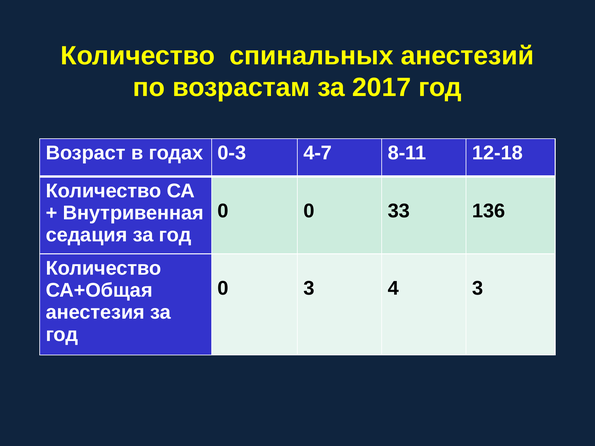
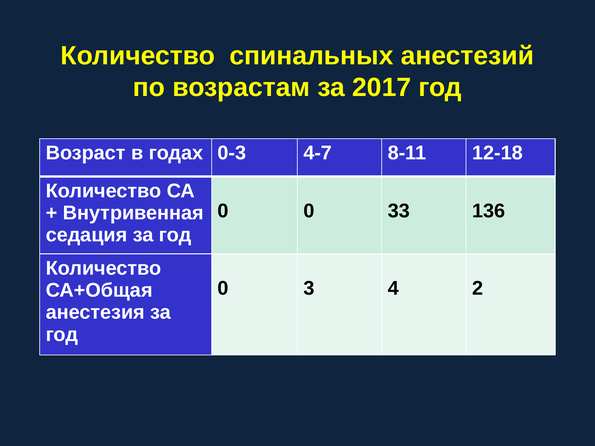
4 3: 3 -> 2
